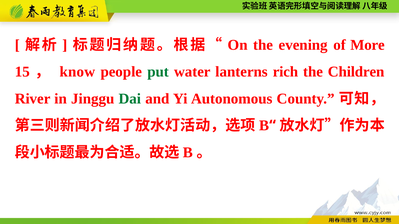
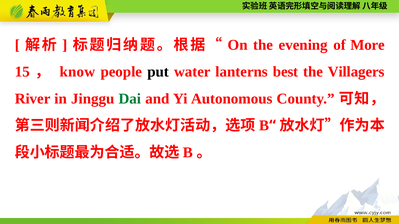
put colour: green -> black
rich: rich -> best
Children: Children -> Villagers
